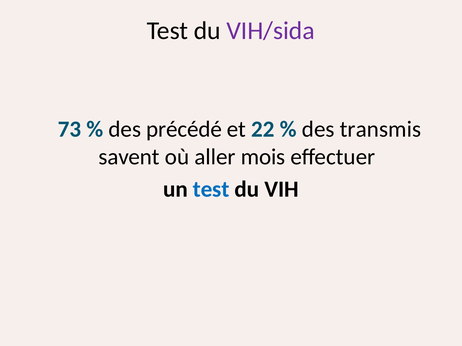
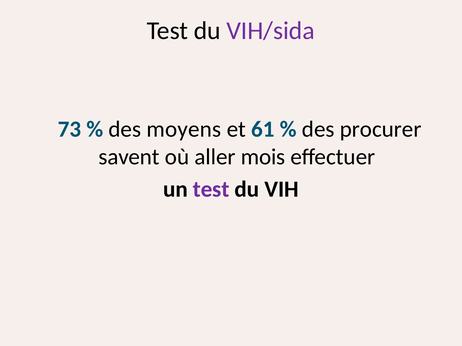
précédé: précédé -> moyens
22: 22 -> 61
transmis: transmis -> procurer
test at (211, 189) colour: blue -> purple
